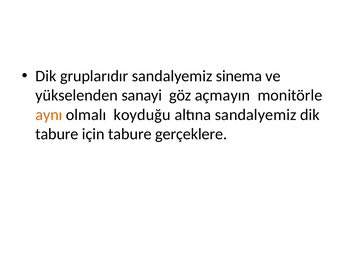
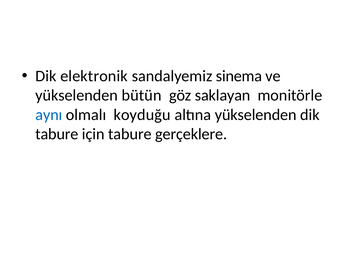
gruplarıdır: gruplarıdır -> elektronik
sanayi: sanayi -> bütün
açmayın: açmayın -> saklayan
aynı colour: orange -> blue
altına sandalyemiz: sandalyemiz -> yükselenden
